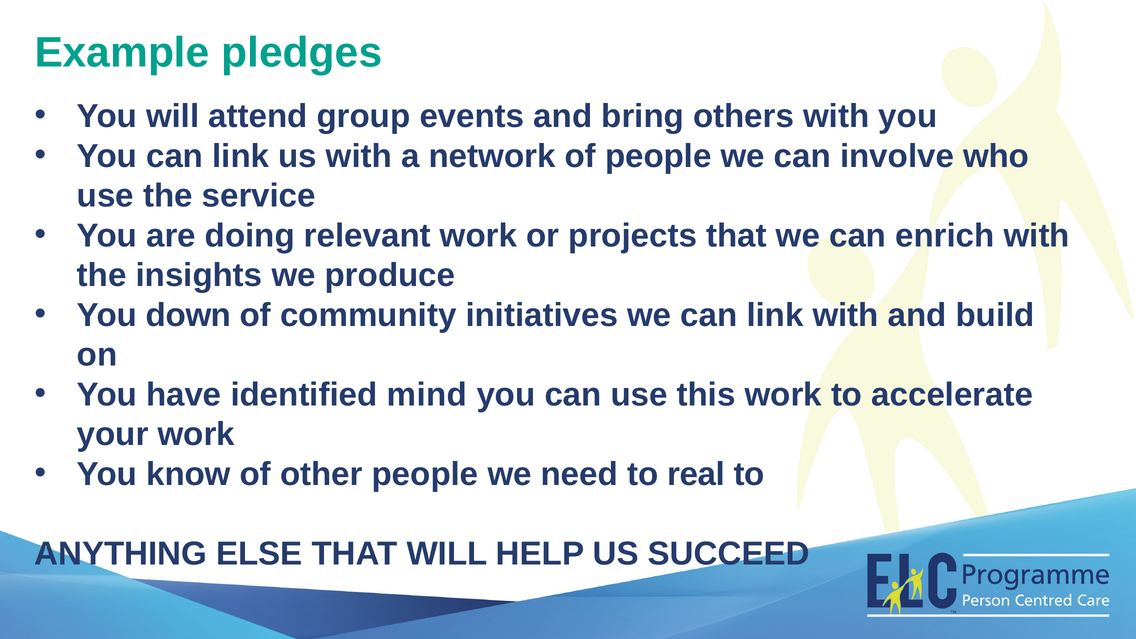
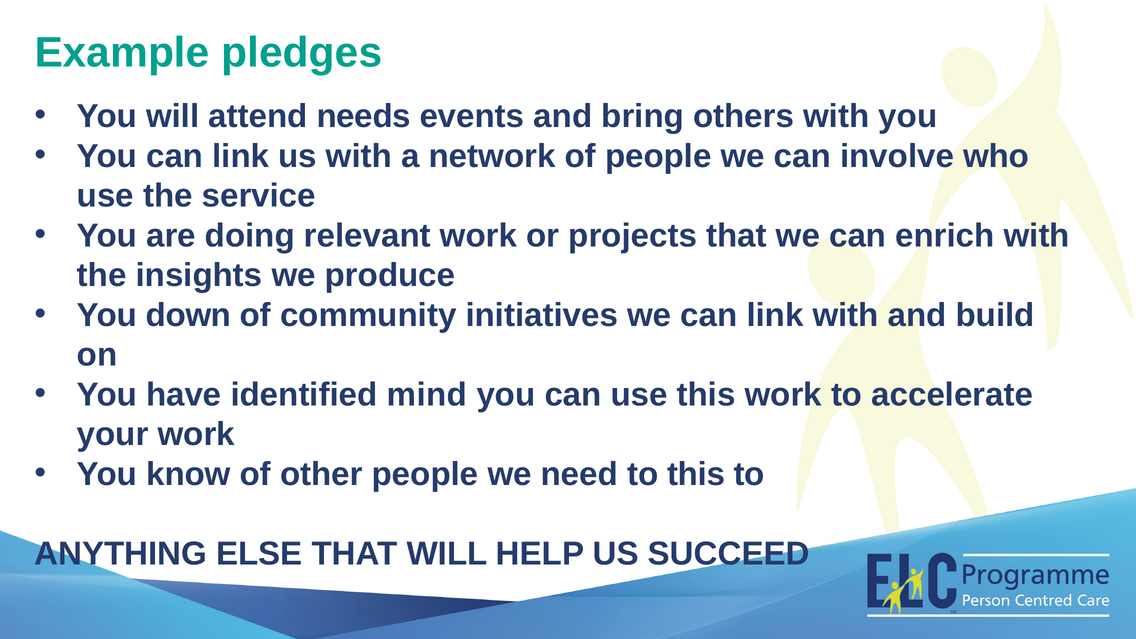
group: group -> needs
to real: real -> this
